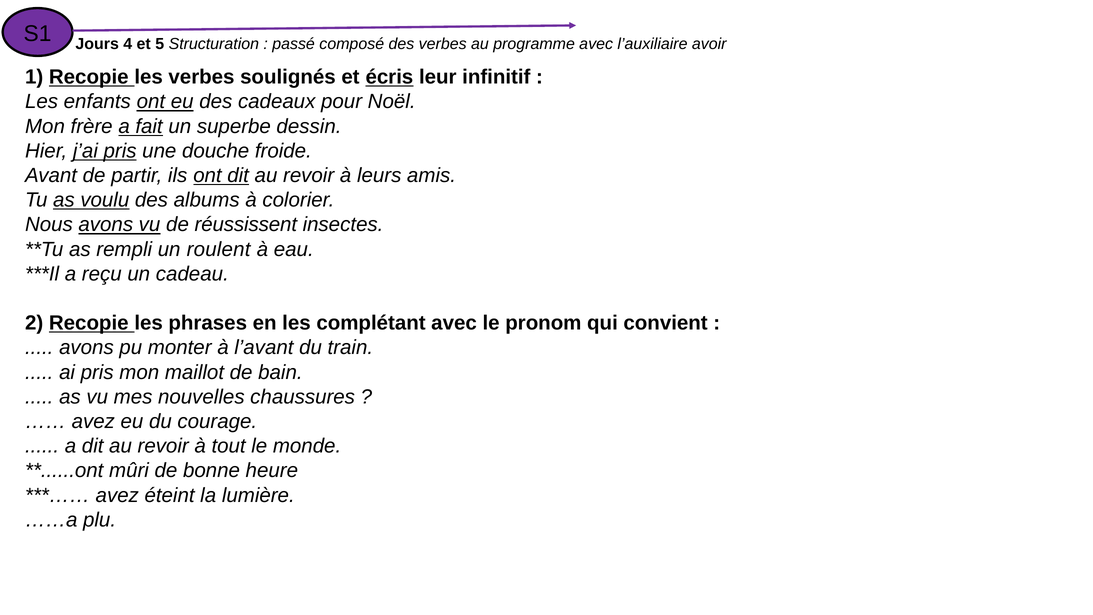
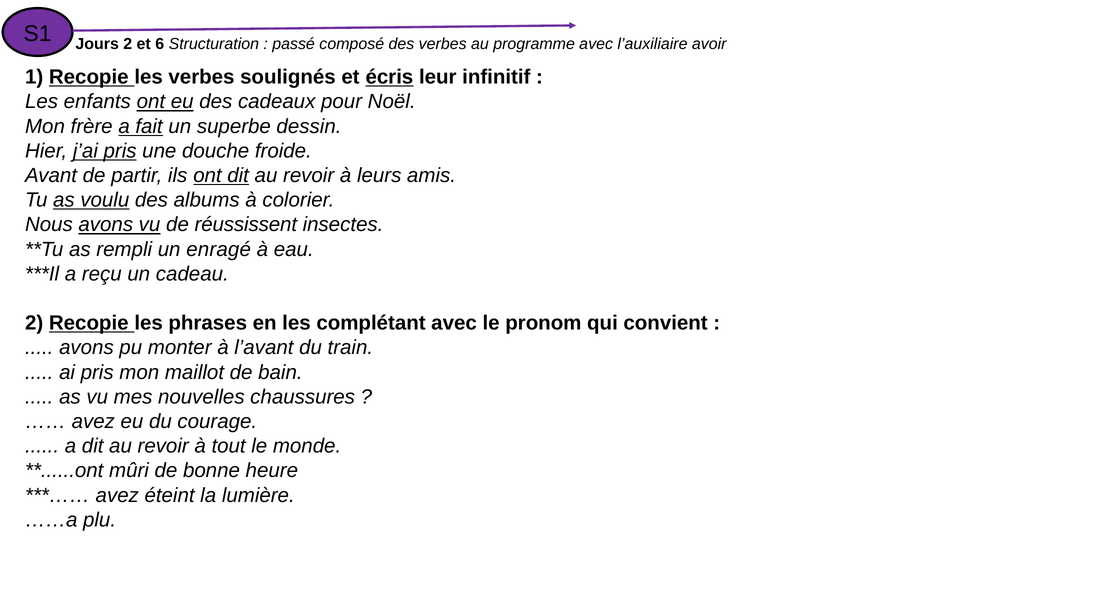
Jours 4: 4 -> 2
5: 5 -> 6
roulent: roulent -> enragé
